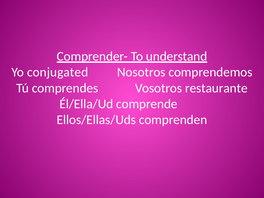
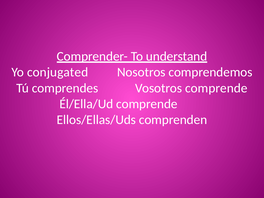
Vosotros restaurante: restaurante -> comprende
